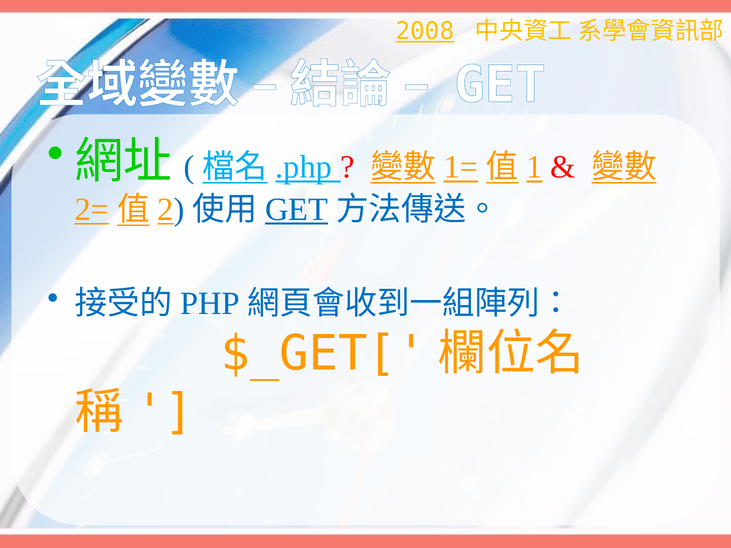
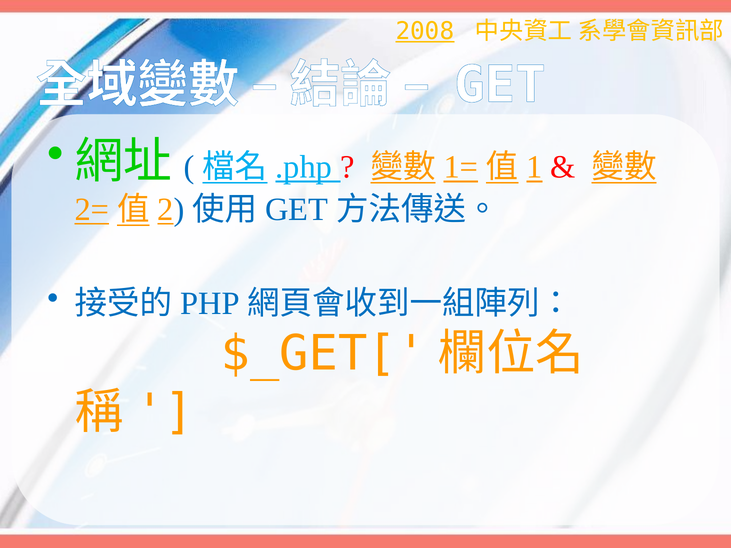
GET at (297, 210) underline: present -> none
